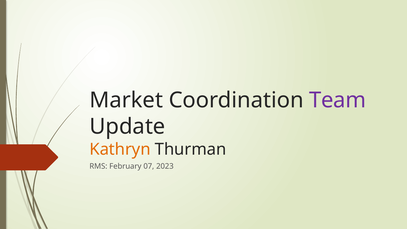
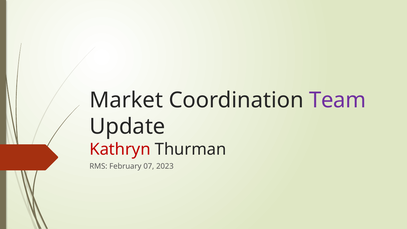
Kathryn colour: orange -> red
